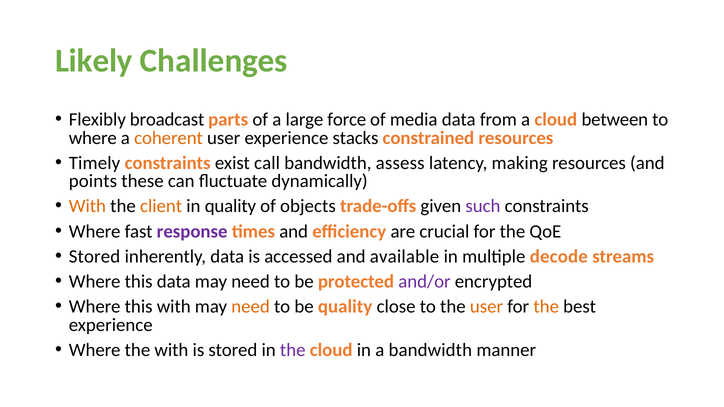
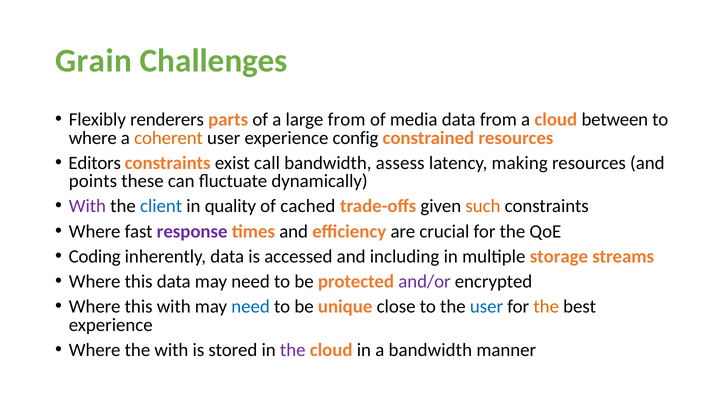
Likely: Likely -> Grain
broadcast: broadcast -> renderers
large force: force -> from
stacks: stacks -> config
Timely: Timely -> Editors
With at (87, 206) colour: orange -> purple
client colour: orange -> blue
objects: objects -> cached
such colour: purple -> orange
Stored at (95, 257): Stored -> Coding
available: available -> including
decode: decode -> storage
need at (251, 307) colour: orange -> blue
be quality: quality -> unique
user at (487, 307) colour: orange -> blue
